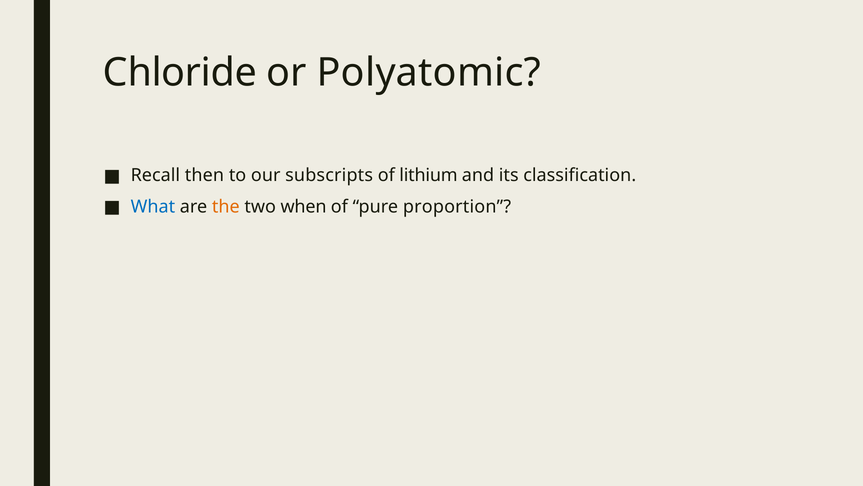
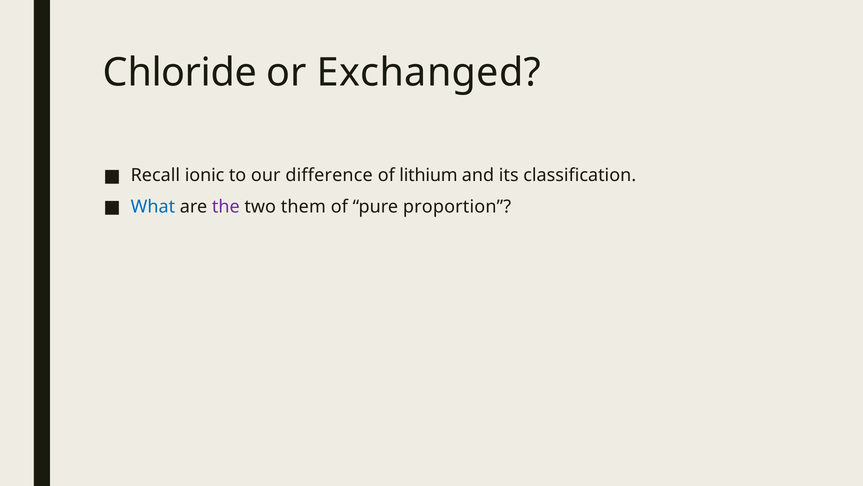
Polyatomic: Polyatomic -> Exchanged
then: then -> ionic
subscripts: subscripts -> difference
the colour: orange -> purple
when: when -> them
